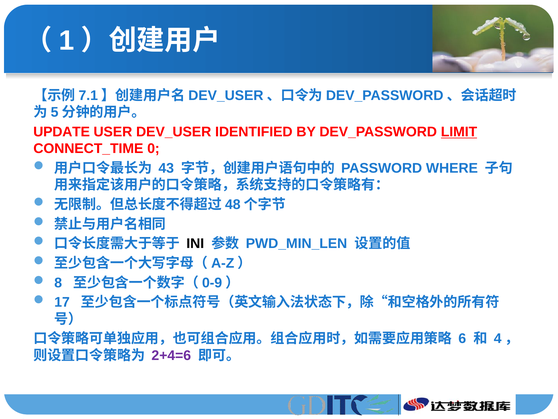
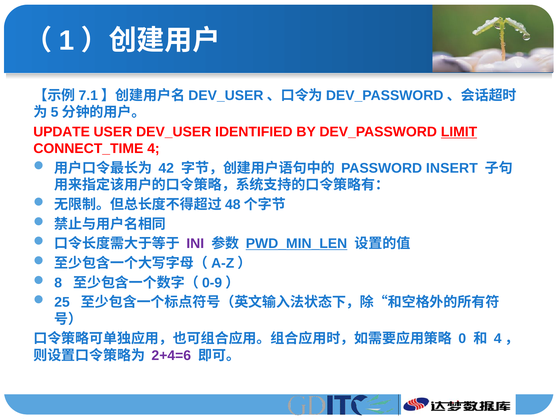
0: 0 -> 4
43: 43 -> 42
WHERE: WHERE -> INSERT
INI colour: black -> purple
PWD_MIN_LEN underline: none -> present
17: 17 -> 25
6: 6 -> 0
